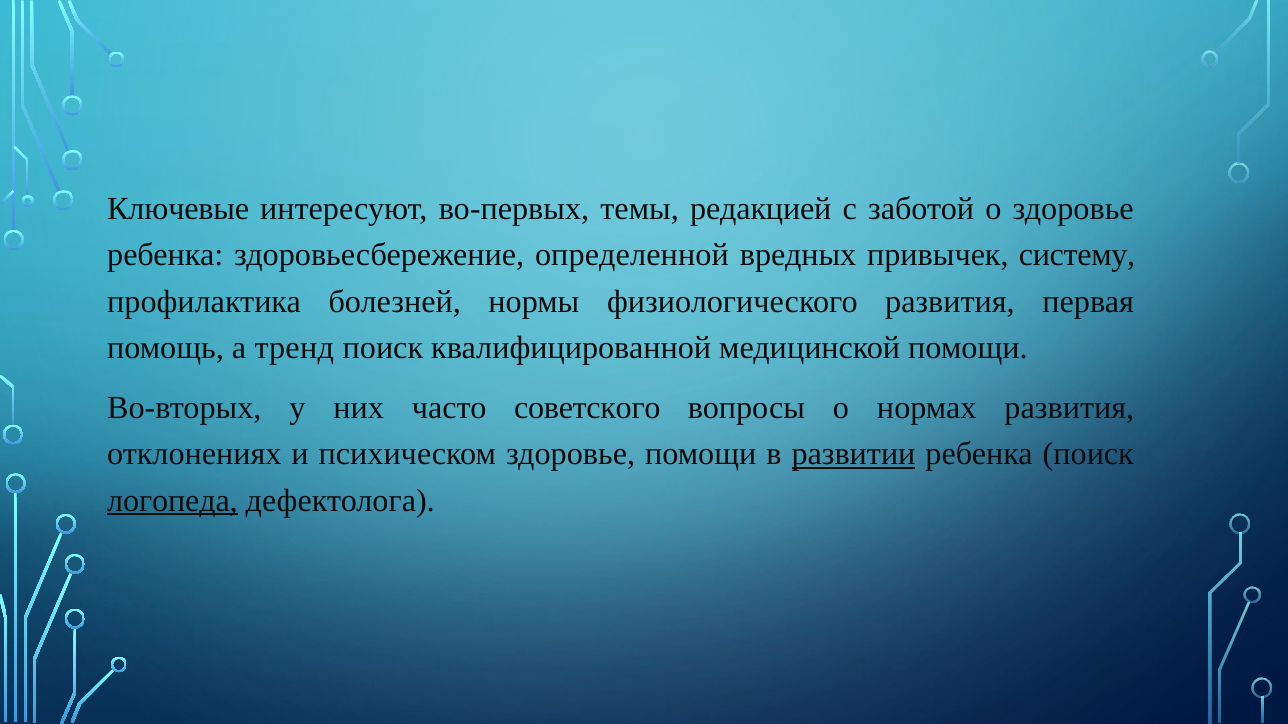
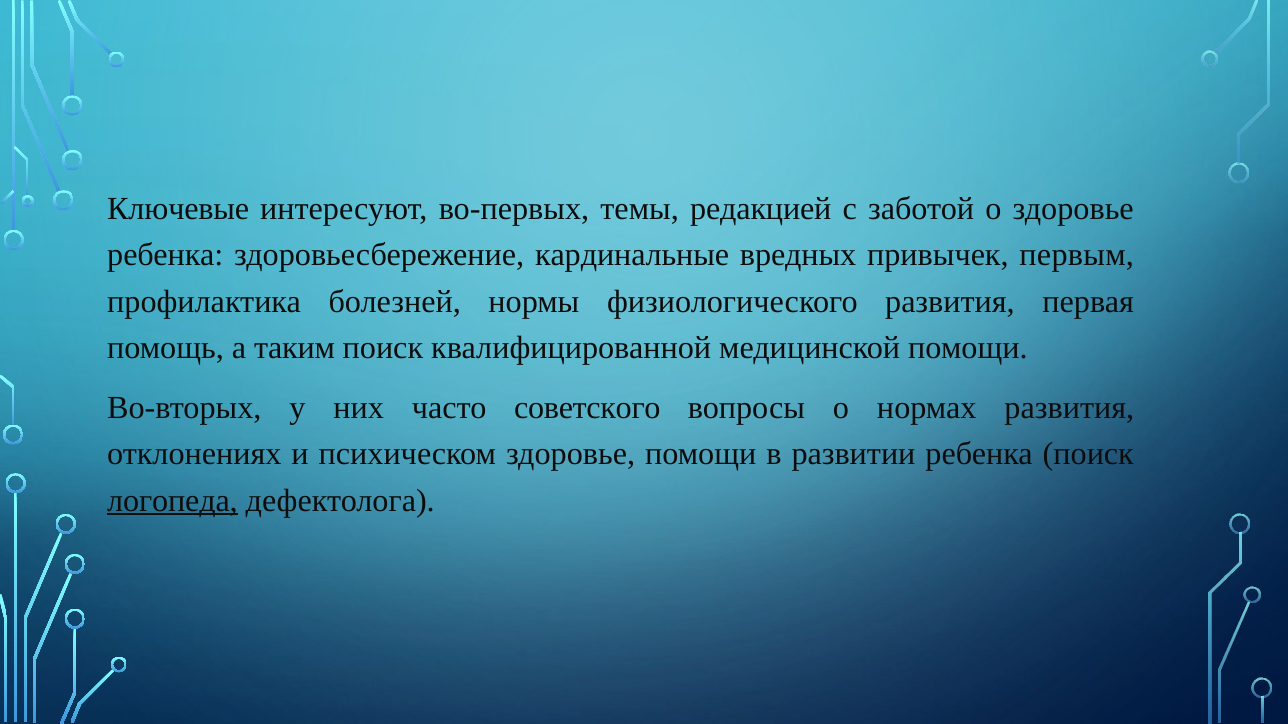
определенной: определенной -> кардинальные
систему: систему -> первым
тренд: тренд -> таким
развитии underline: present -> none
